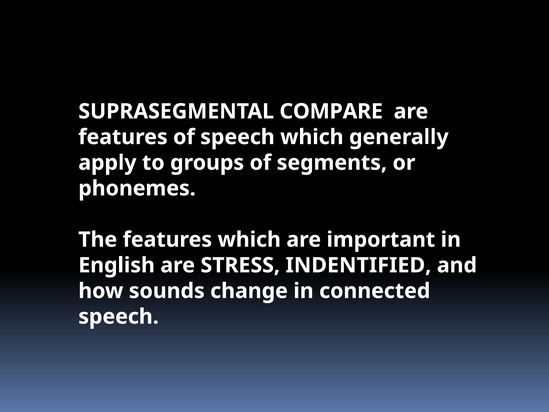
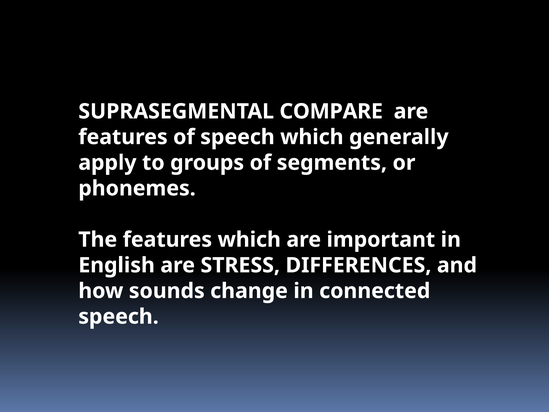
INDENTIFIED: INDENTIFIED -> DIFFERENCES
